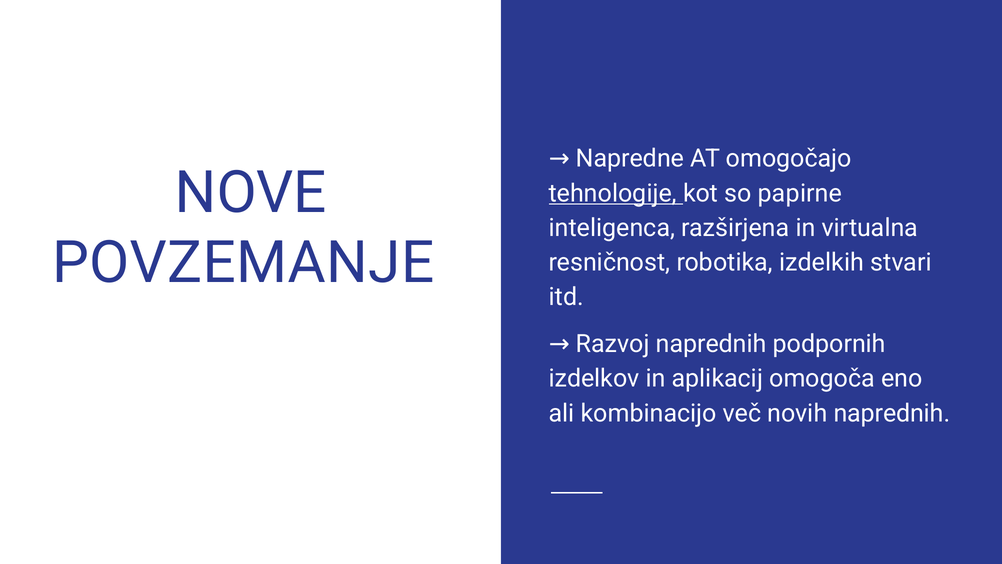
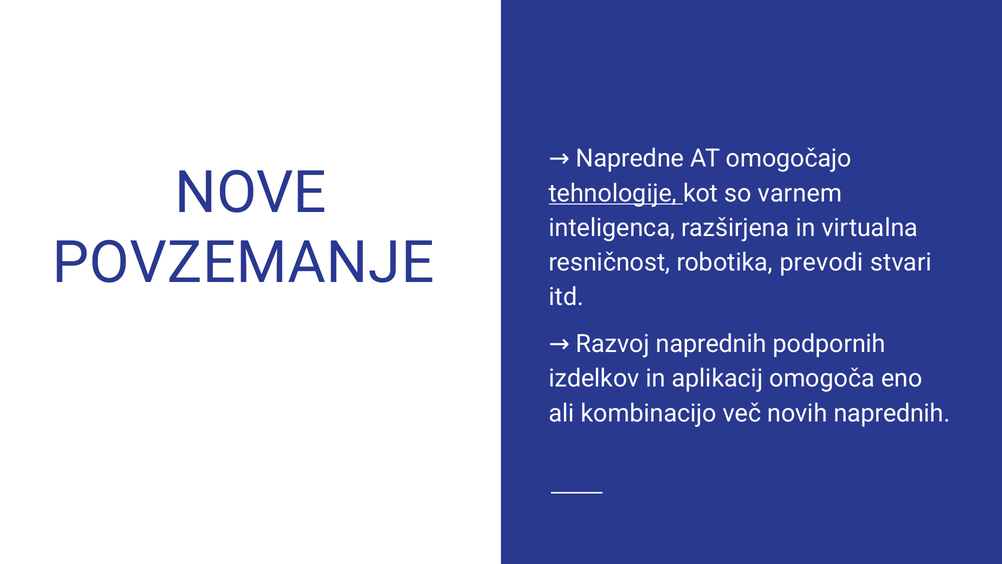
papirne: papirne -> varnem
izdelkih: izdelkih -> prevodi
